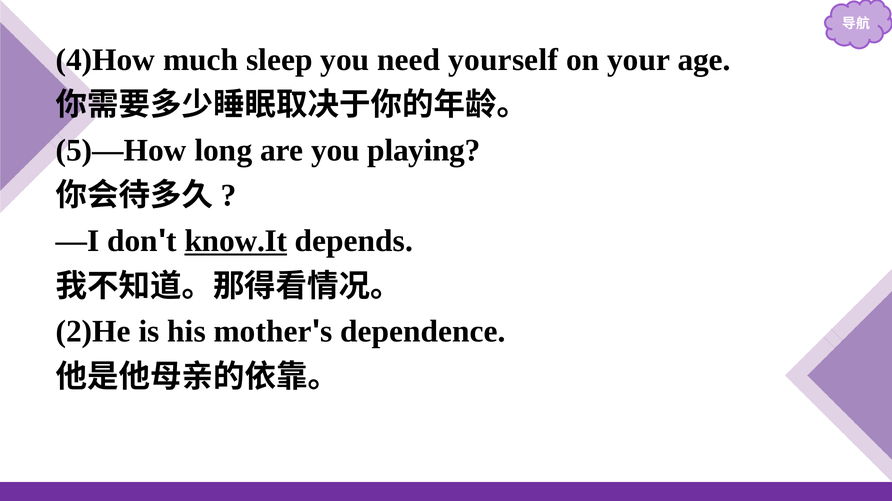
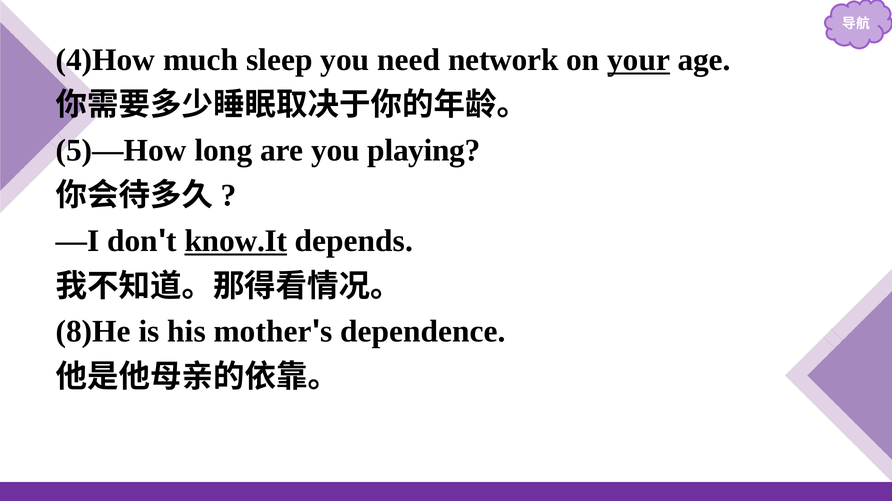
yourself: yourself -> network
your underline: none -> present
2)He: 2)He -> 8)He
